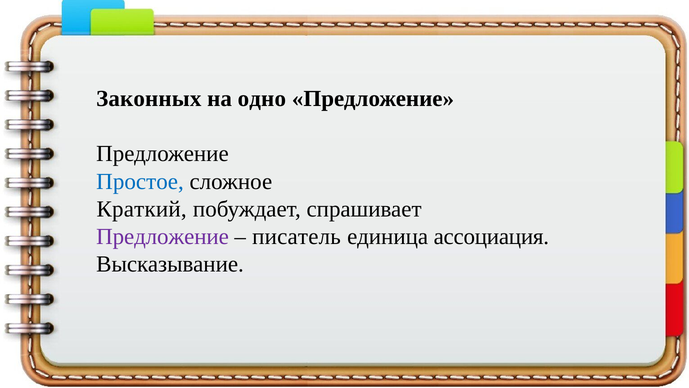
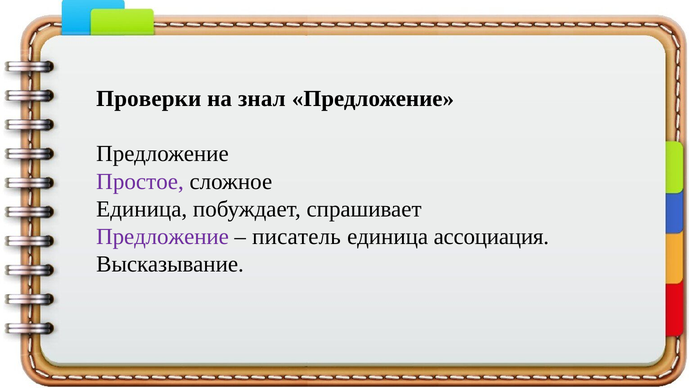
Законных: Законных -> Проверки
одно: одно -> знал
Простое colour: blue -> purple
Краткий at (142, 209): Краткий -> Единица
